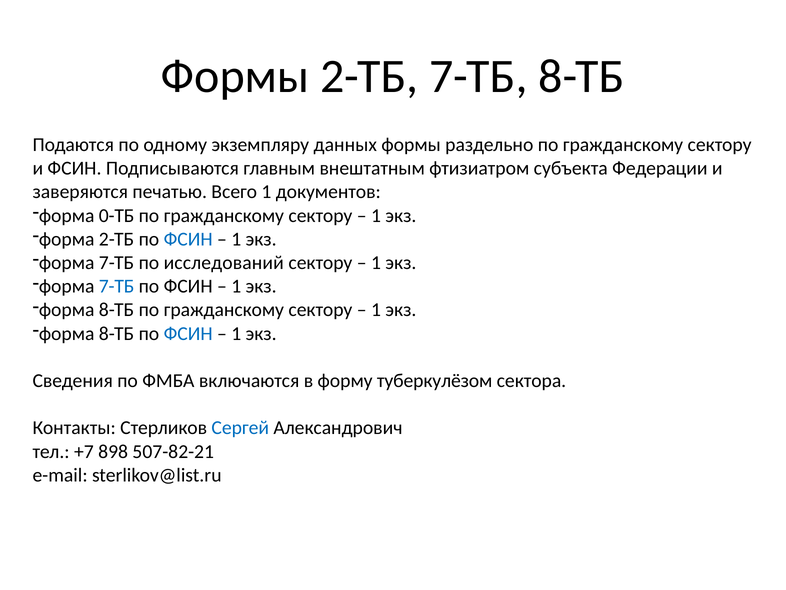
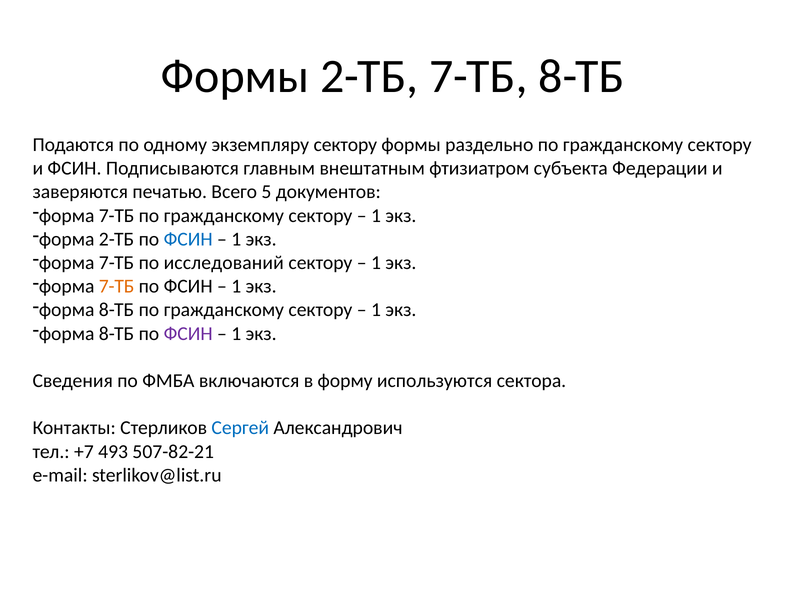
экземпляру данных: данных -> сектору
Всего 1: 1 -> 5
0-ТБ at (117, 215): 0-ТБ -> 7-ТБ
7-ТБ at (117, 286) colour: blue -> orange
ФСИН at (188, 333) colour: blue -> purple
туберкулёзом: туберкулёзом -> используются
898: 898 -> 493
